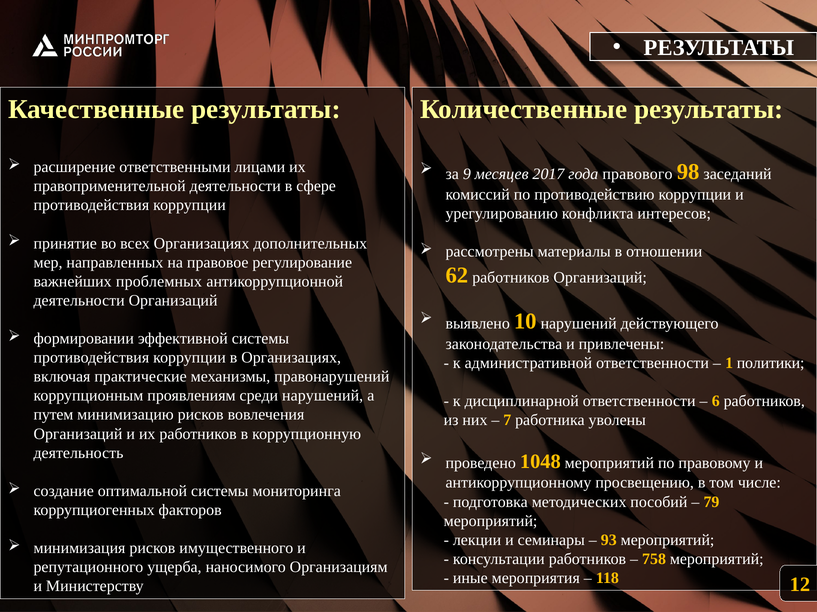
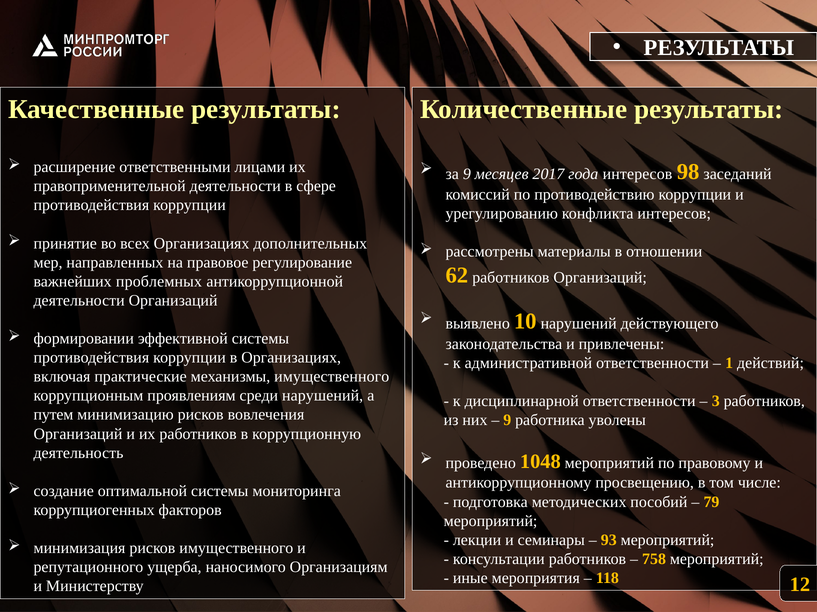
года правового: правового -> интересов
политики: политики -> действий
механизмы правонарушений: правонарушений -> имущественного
6: 6 -> 3
7 at (507, 421): 7 -> 9
